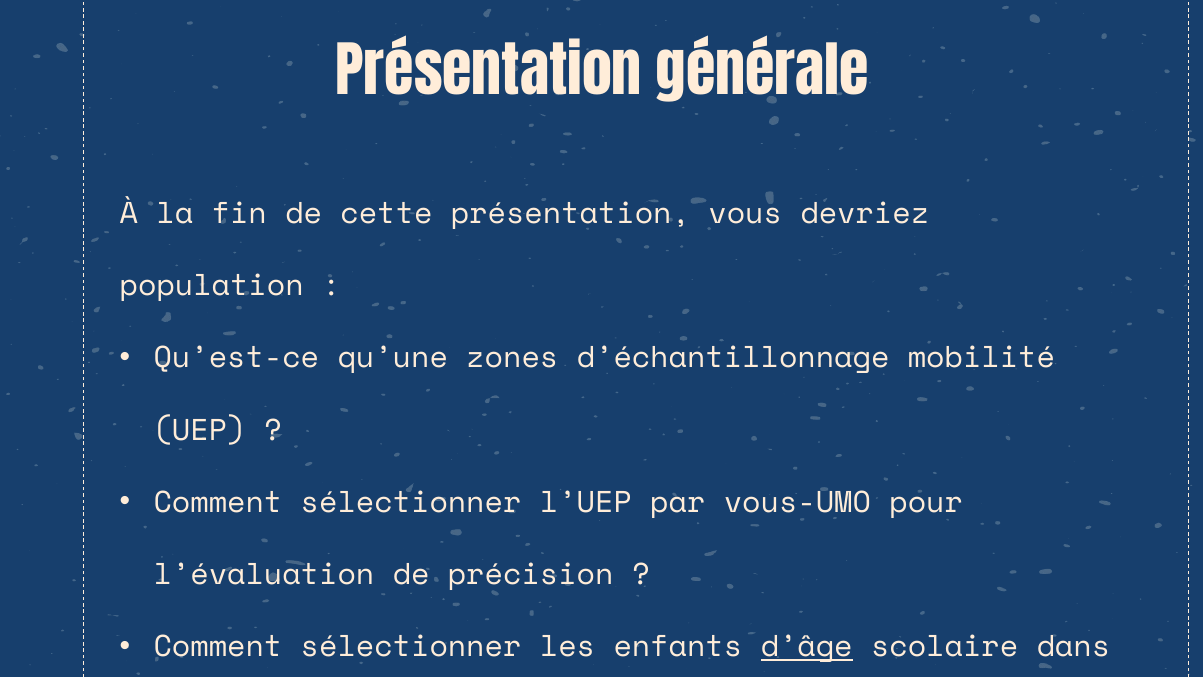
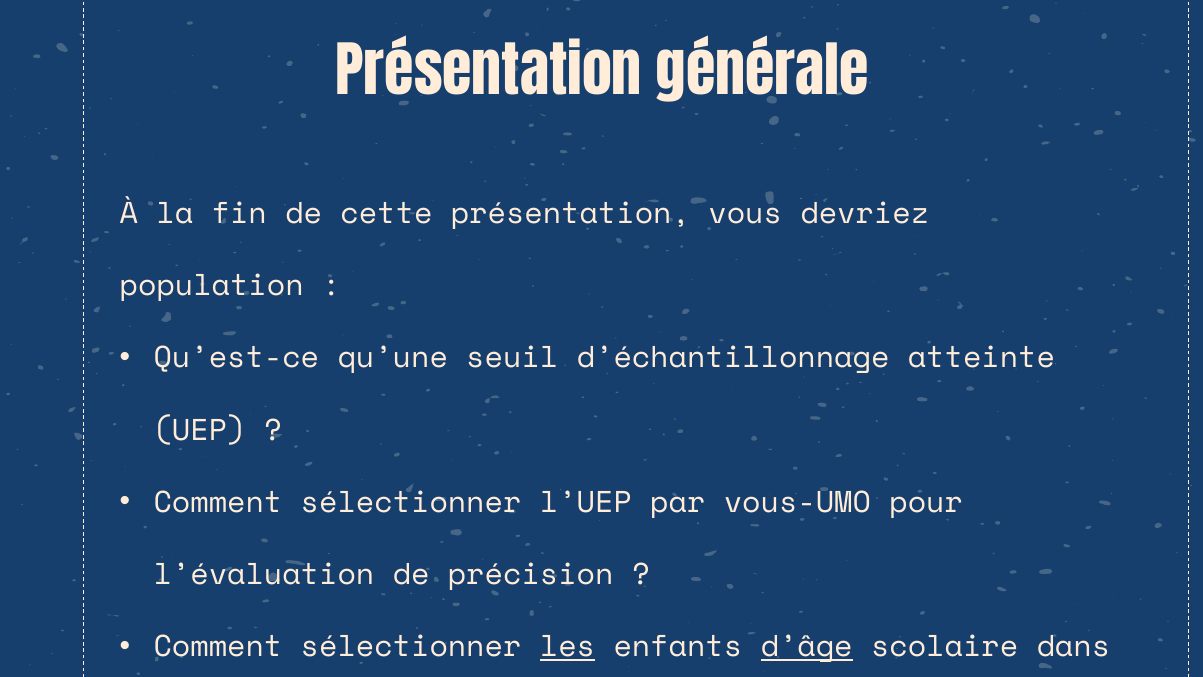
zones: zones -> seuil
mobilité: mobilité -> atteinte
les underline: none -> present
